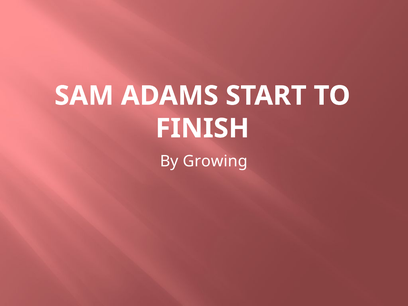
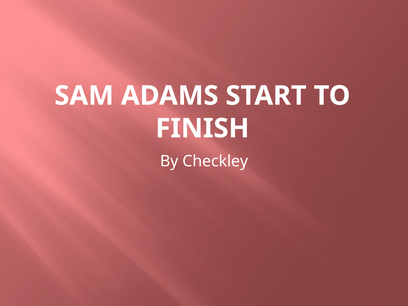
Growing: Growing -> Checkley
